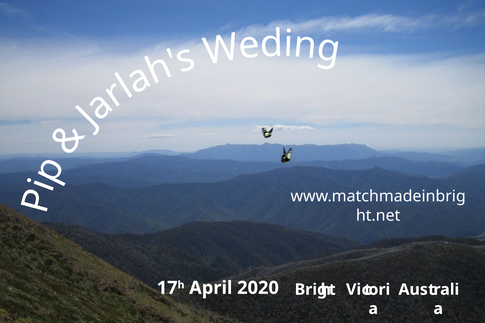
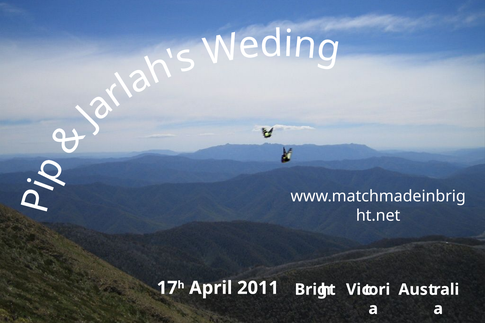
2020: 2020 -> 2011
